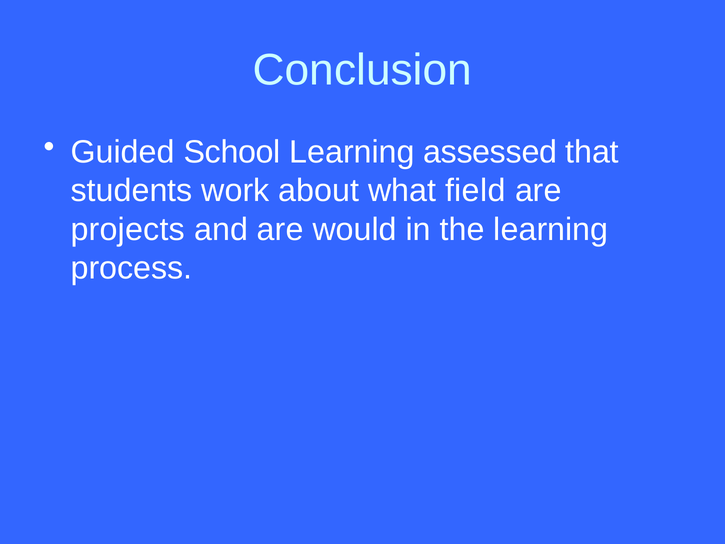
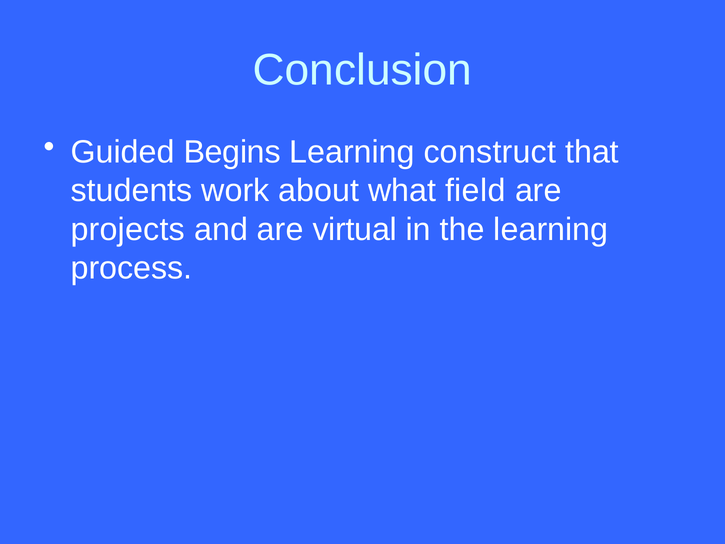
School: School -> Begins
assessed: assessed -> construct
would: would -> virtual
